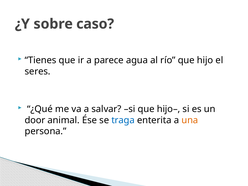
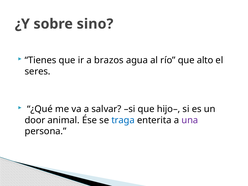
caso: caso -> sino
parece: parece -> brazos
hijo: hijo -> alto
una colour: orange -> purple
